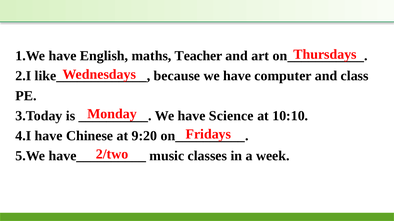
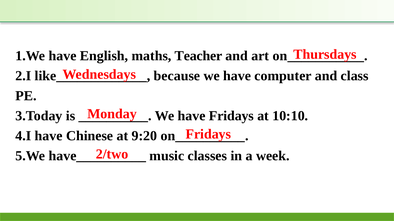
have Science: Science -> Fridays
